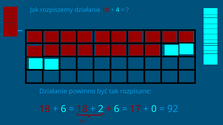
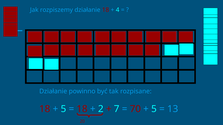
6 at (63, 109): 6 -> 5
6 at (117, 109): 6 -> 7
17: 17 -> 70
0 at (154, 109): 0 -> 5
92: 92 -> 13
